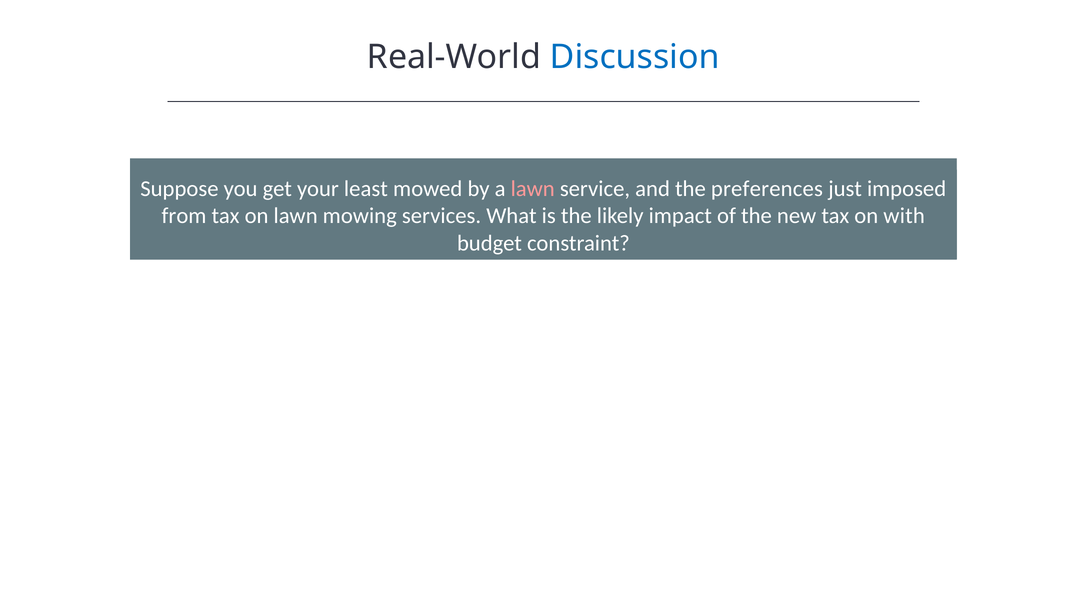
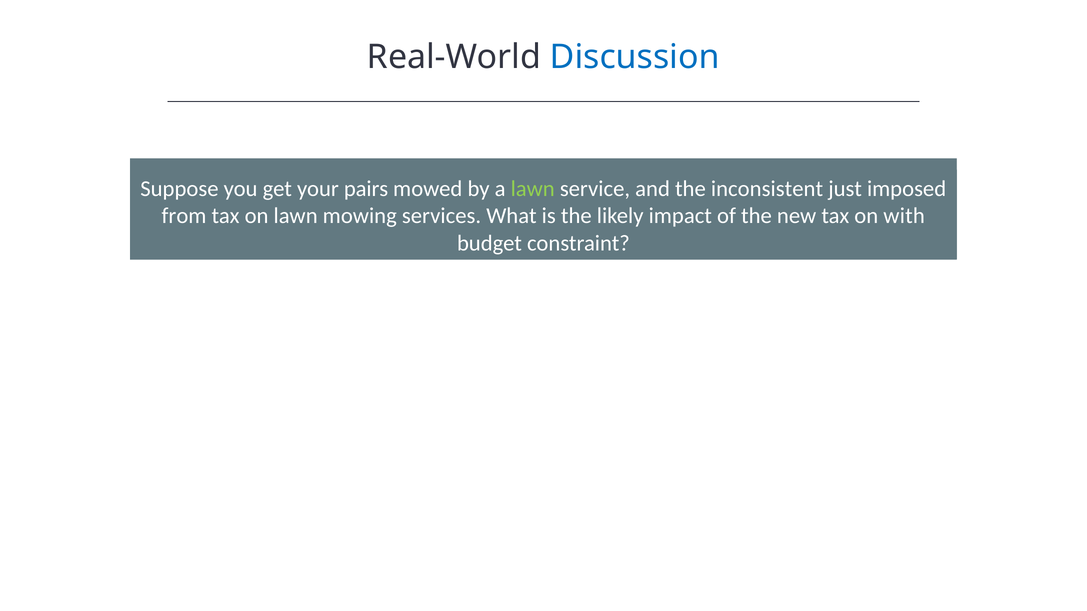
least: least -> pairs
lawn at (533, 189) colour: pink -> light green
preferences: preferences -> inconsistent
